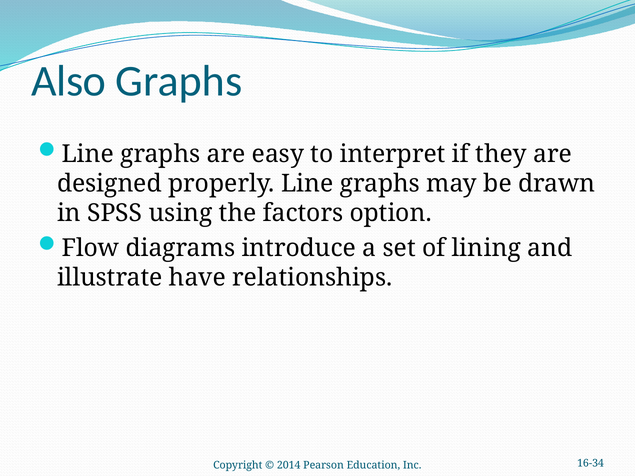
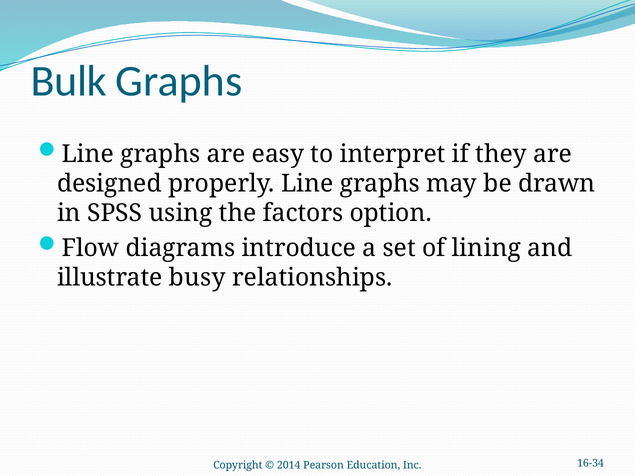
Also: Also -> Bulk
have: have -> busy
